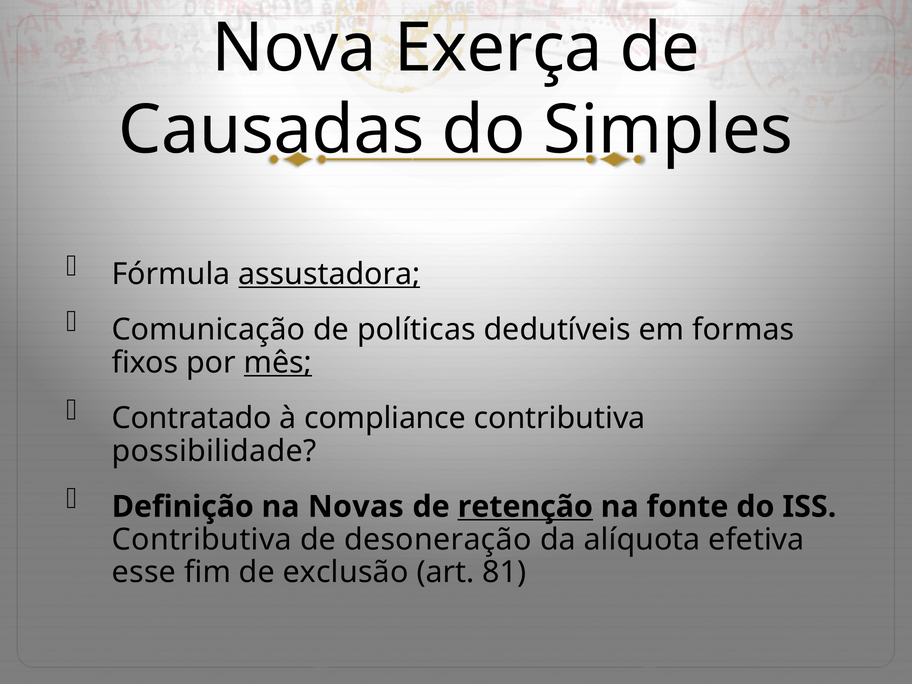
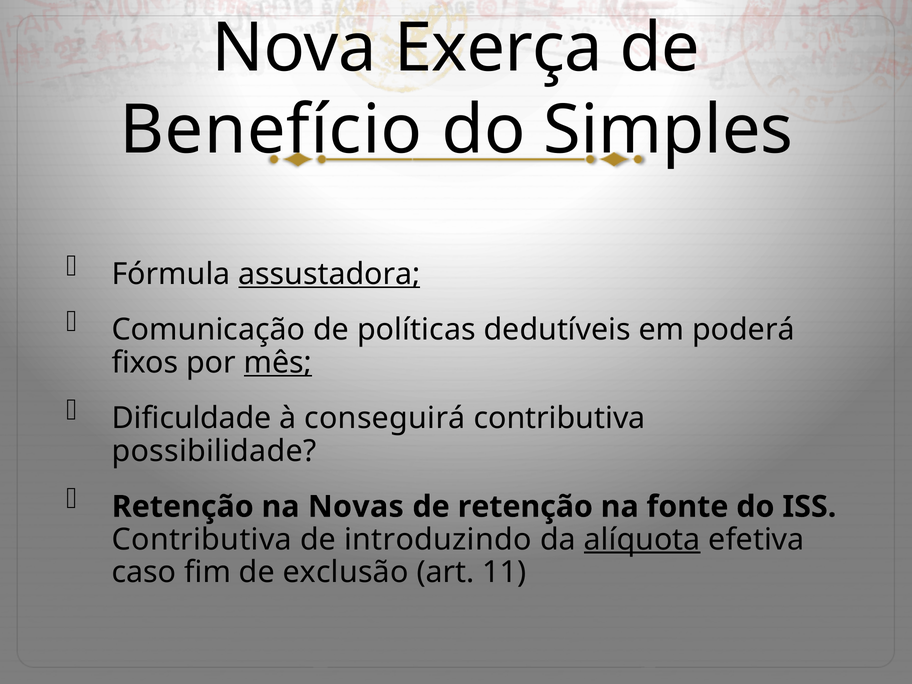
Causadas: Causadas -> Benefício
formas: formas -> poderá
Contratado: Contratado -> Dificuldade
compliance: compliance -> conseguirá
Definição at (183, 507): Definição -> Retenção
retenção at (525, 507) underline: present -> none
desoneração: desoneração -> introduzindo
alíquota underline: none -> present
esse: esse -> caso
81: 81 -> 11
